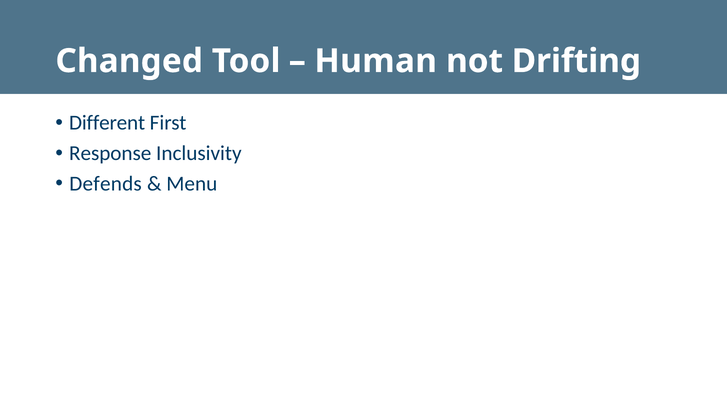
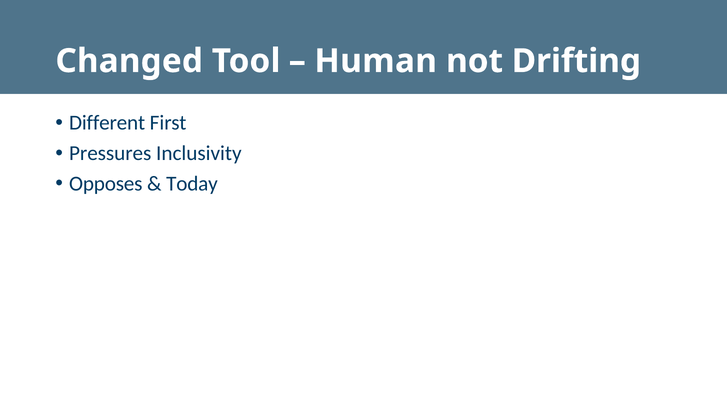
Response: Response -> Pressures
Defends: Defends -> Opposes
Menu: Menu -> Today
